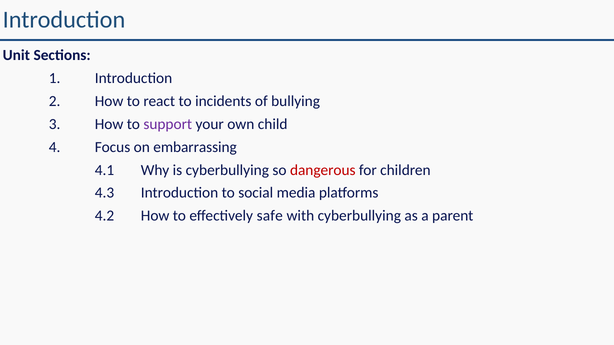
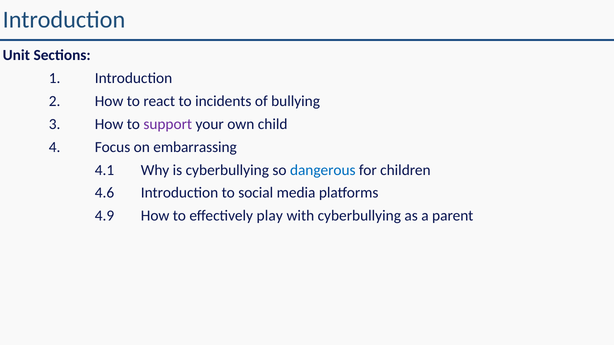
dangerous colour: red -> blue
4.3: 4.3 -> 4.6
4.2: 4.2 -> 4.9
safe: safe -> play
